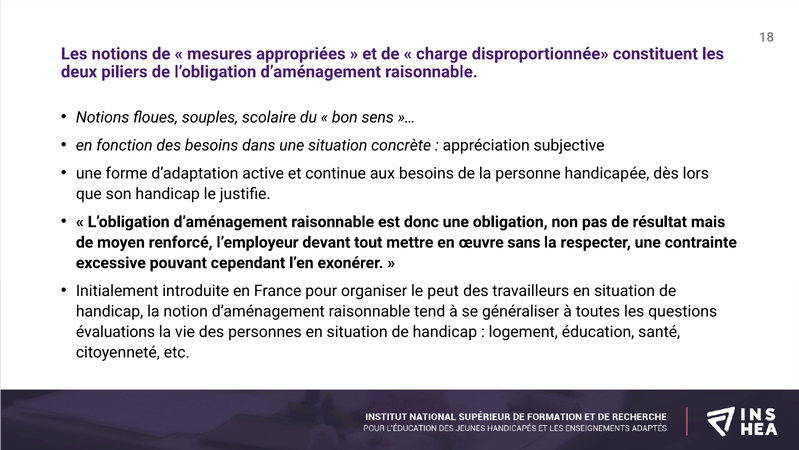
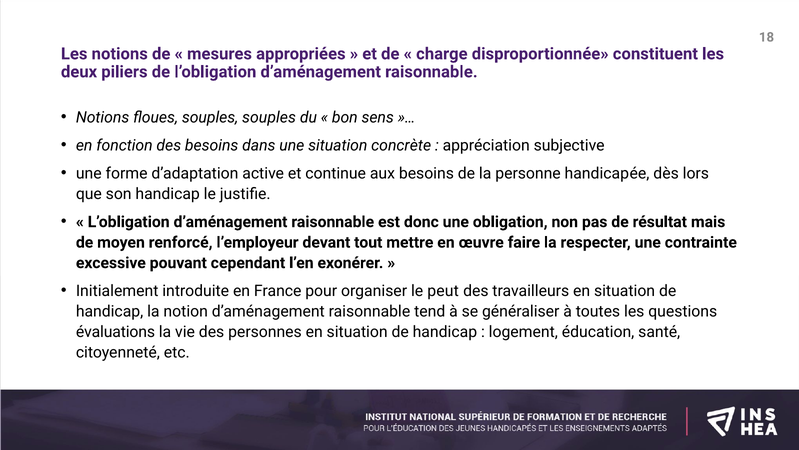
souples scolaire: scolaire -> souples
sans: sans -> faire
